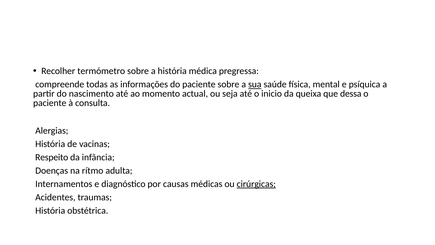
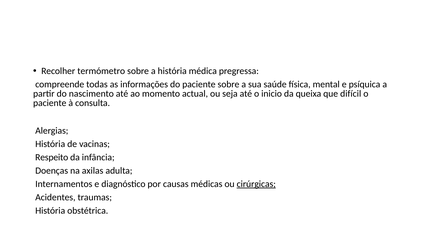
sua underline: present -> none
dessa: dessa -> difícil
rítmo: rítmo -> axilas
